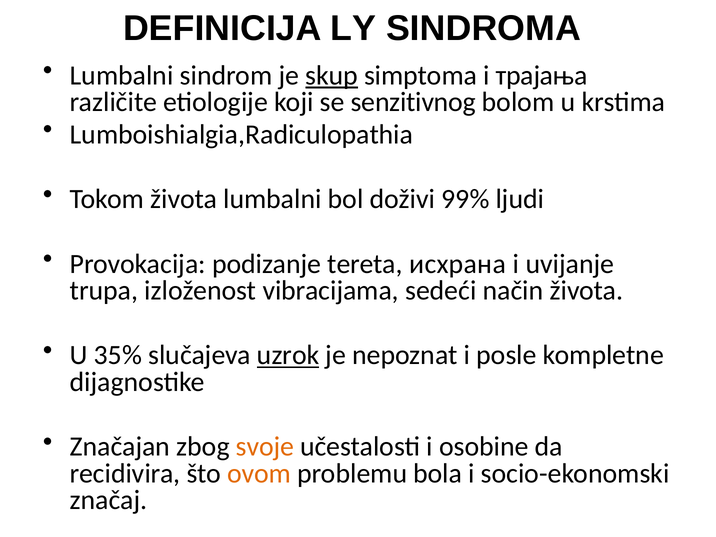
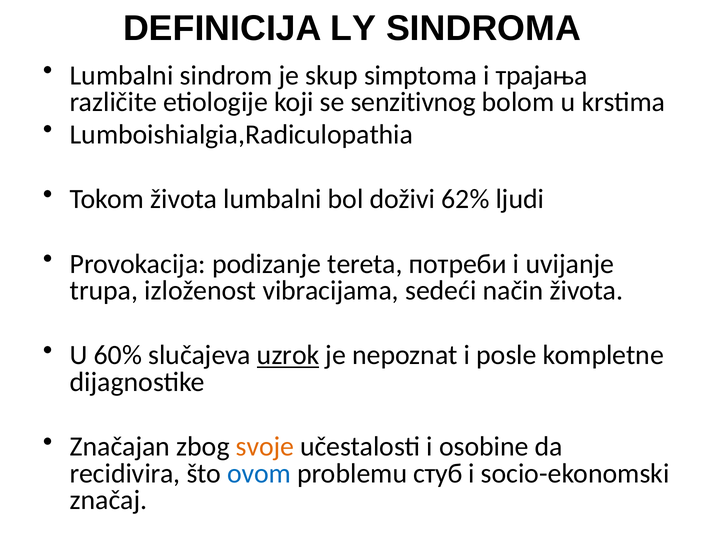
skup underline: present -> none
99%: 99% -> 62%
исхрана: исхрана -> потреби
35%: 35% -> 60%
ovom colour: orange -> blue
bola: bola -> стуб
